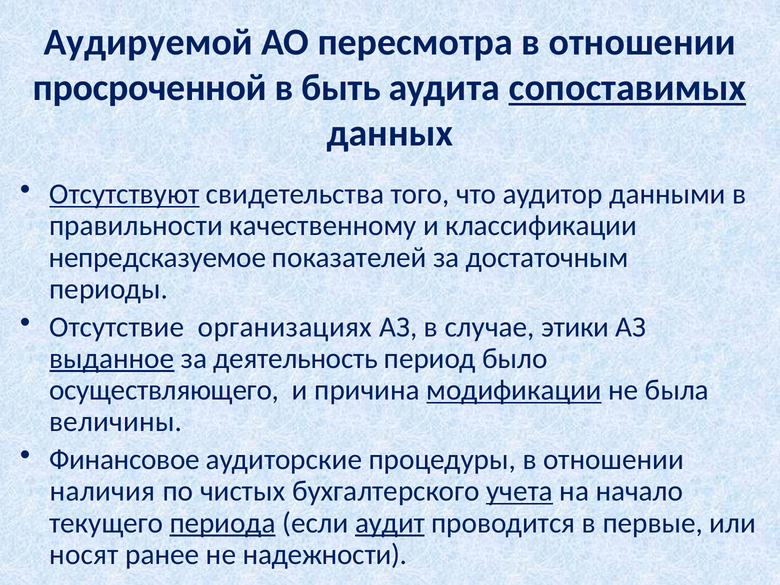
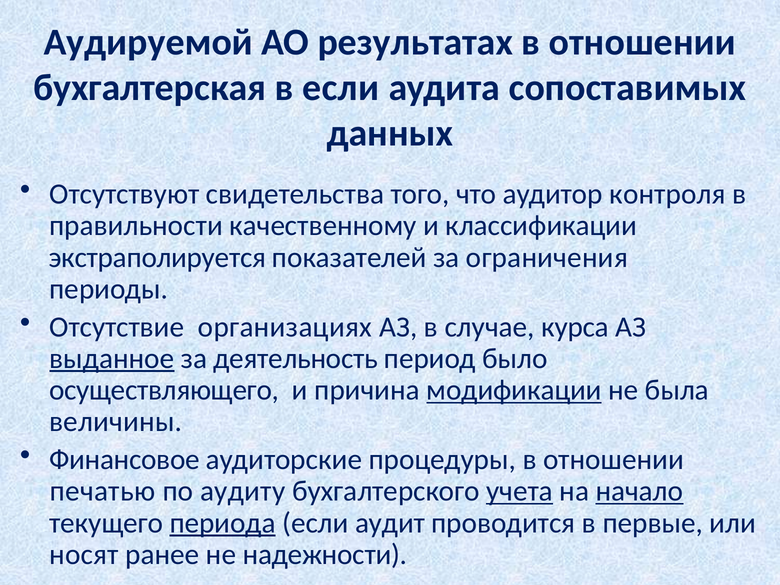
пересмотра: пересмотра -> результатах
просроченной: просроченной -> бухгалтерская
в быть: быть -> если
сопоставимых underline: present -> none
Отсутствуют underline: present -> none
данными: данными -> контроля
непредсказуемое: непредсказуемое -> экстраполируется
достаточным: достаточным -> ограничения
этики: этики -> курса
наличия: наличия -> печатью
чистых: чистых -> аудиту
начало underline: none -> present
аудит underline: present -> none
